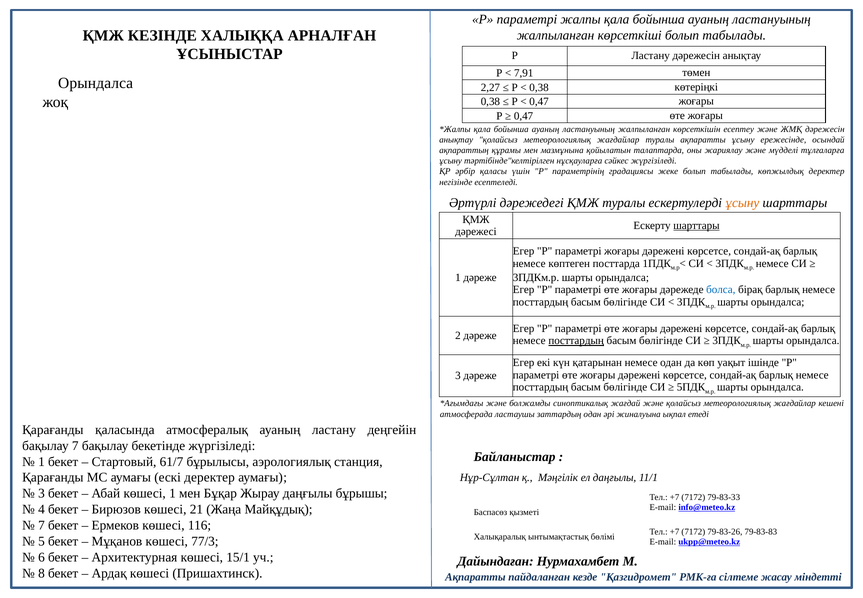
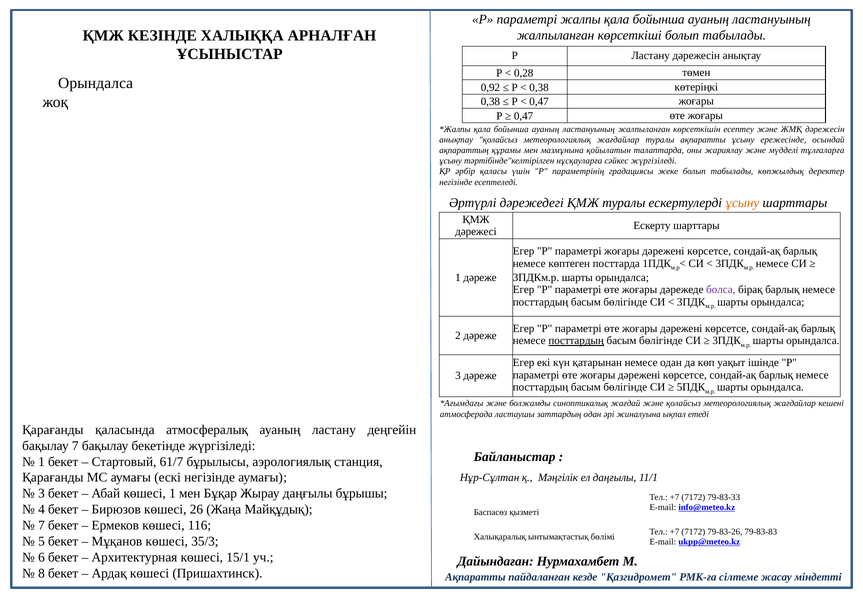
7,91: 7,91 -> 0,28
2,27: 2,27 -> 0,92
шарттары at (696, 225) underline: present -> none
болса colour: blue -> purple
ескі деректер: деректер -> негізінде
21: 21 -> 26
77/3: 77/3 -> 35/3
